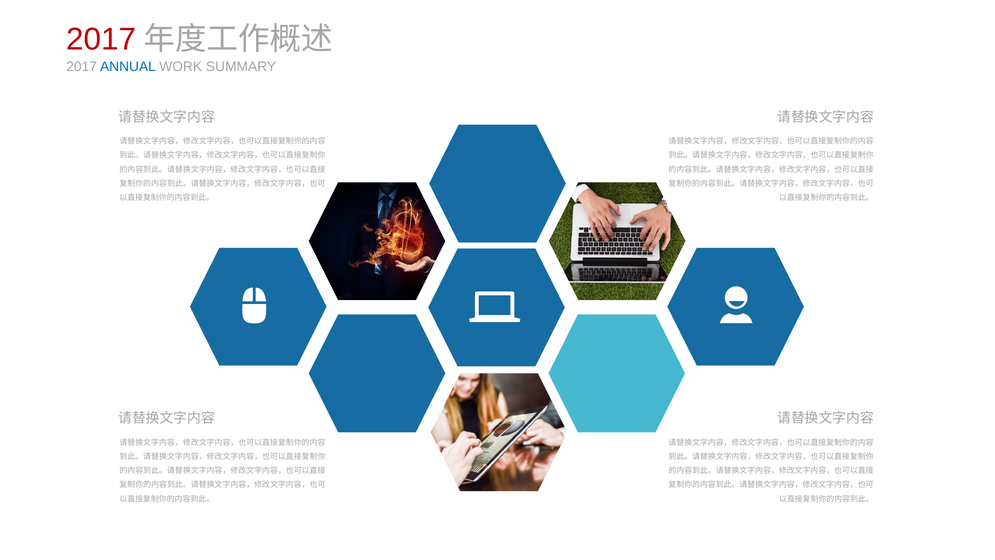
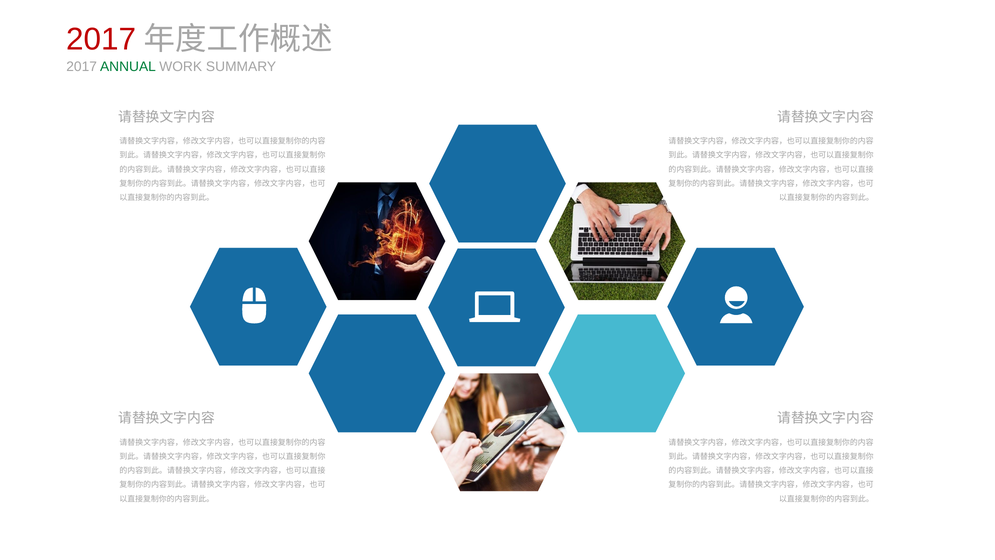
ANNUAL colour: blue -> green
